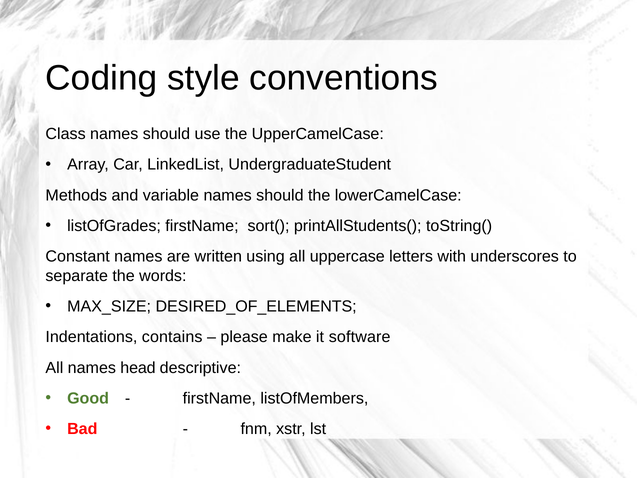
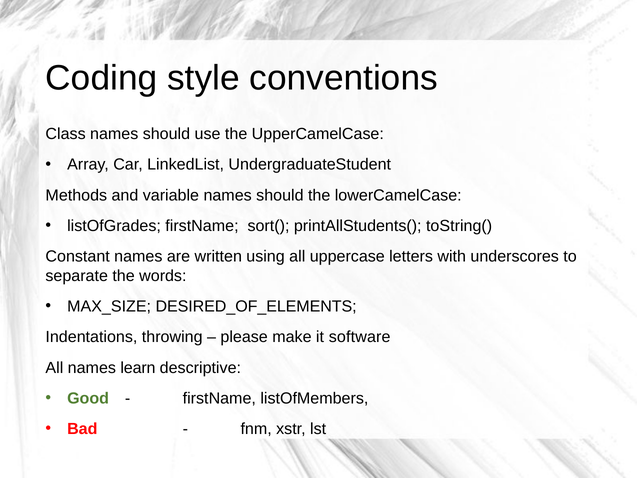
contains: contains -> throwing
head: head -> learn
